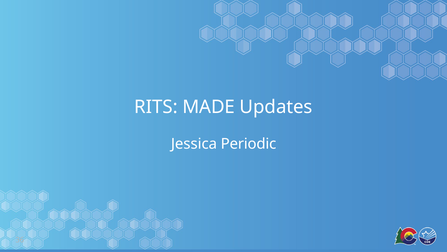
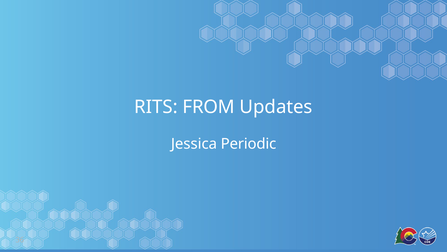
MADE: MADE -> FROM
